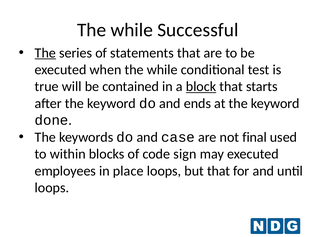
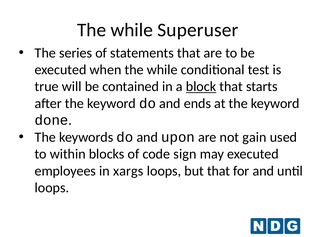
Successful: Successful -> Superuser
The at (45, 53) underline: present -> none
case: case -> upon
final: final -> gain
place: place -> xargs
